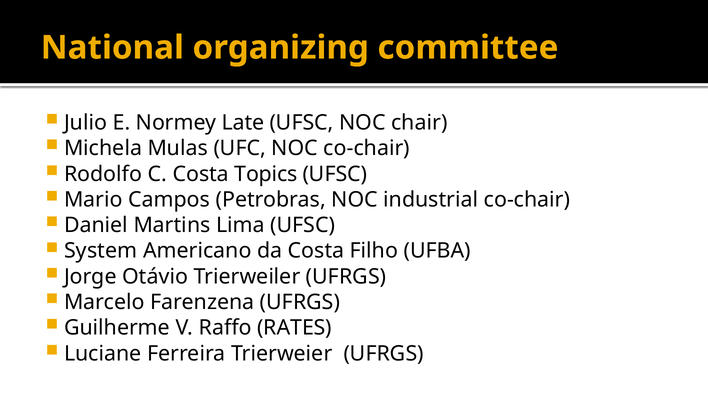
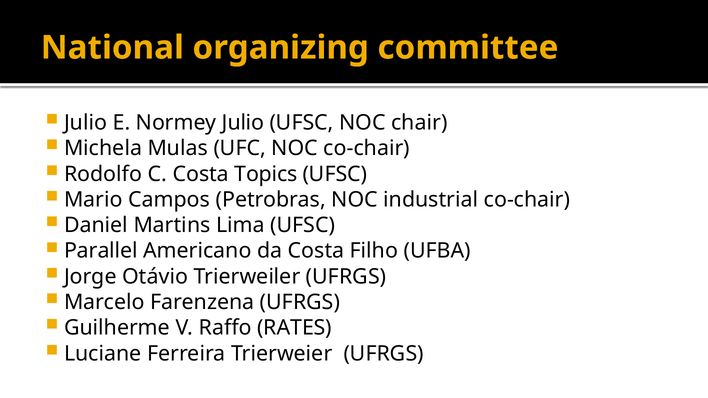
Normey Late: Late -> Julio
System: System -> Parallel
